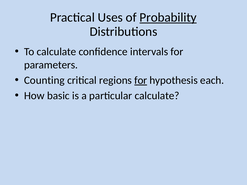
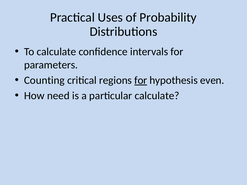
Probability underline: present -> none
each: each -> even
basic: basic -> need
